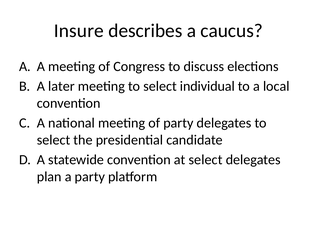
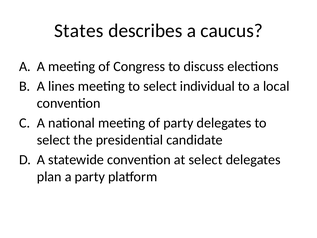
Insure: Insure -> States
later: later -> lines
